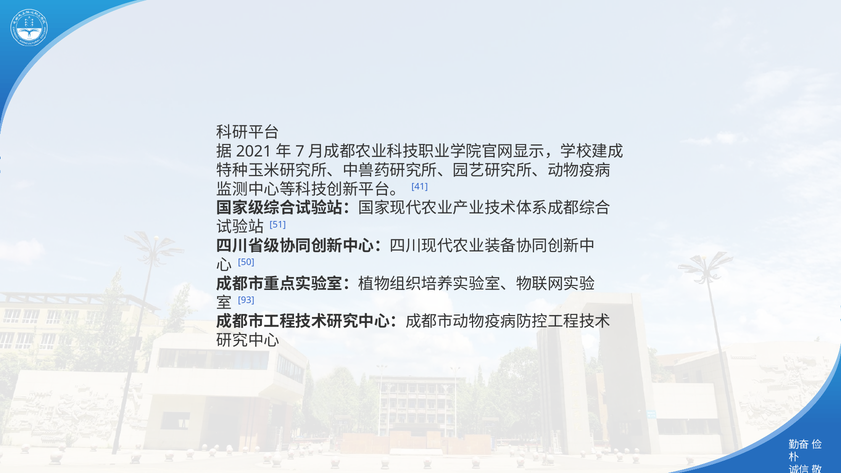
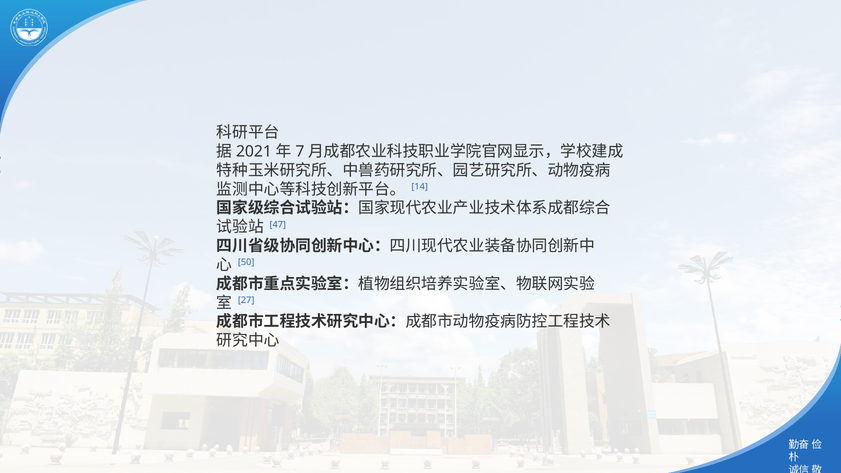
41: 41 -> 14
51: 51 -> 47
93: 93 -> 27
